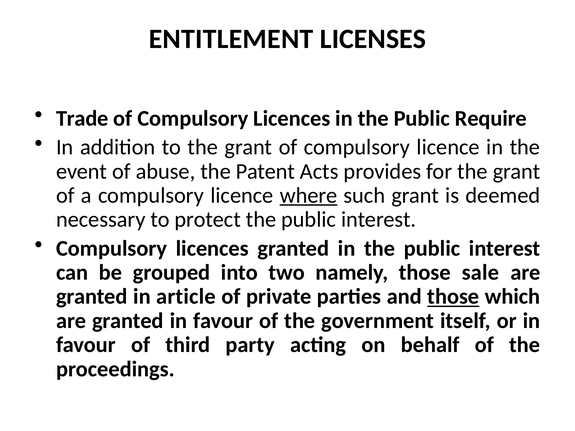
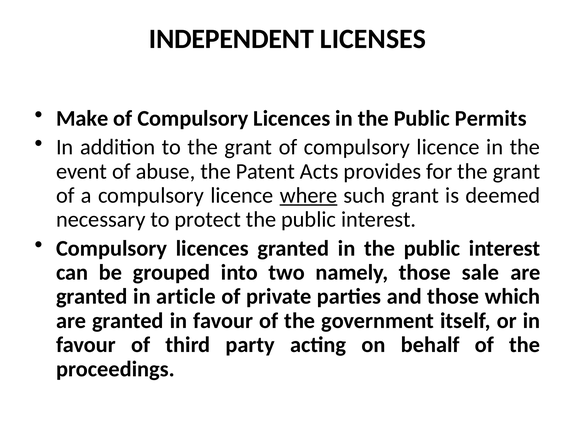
ENTITLEMENT: ENTITLEMENT -> INDEPENDENT
Trade: Trade -> Make
Require: Require -> Permits
those at (453, 297) underline: present -> none
